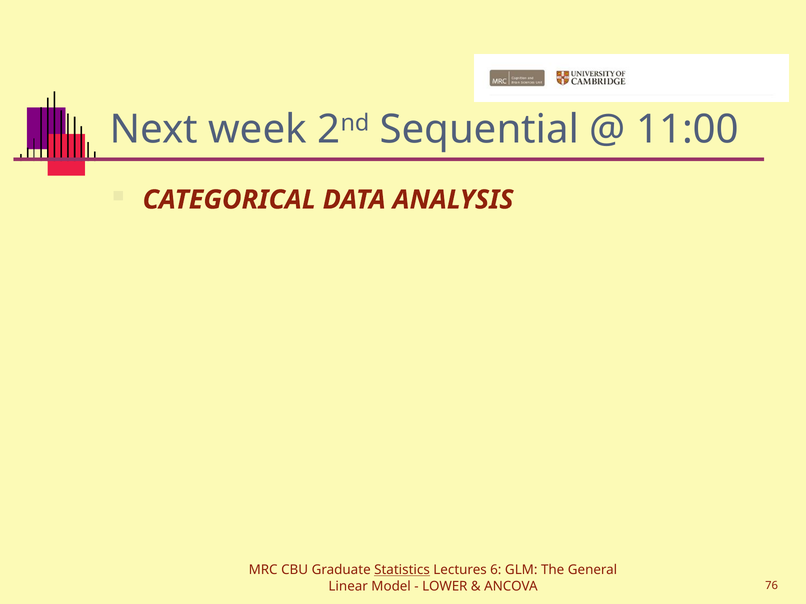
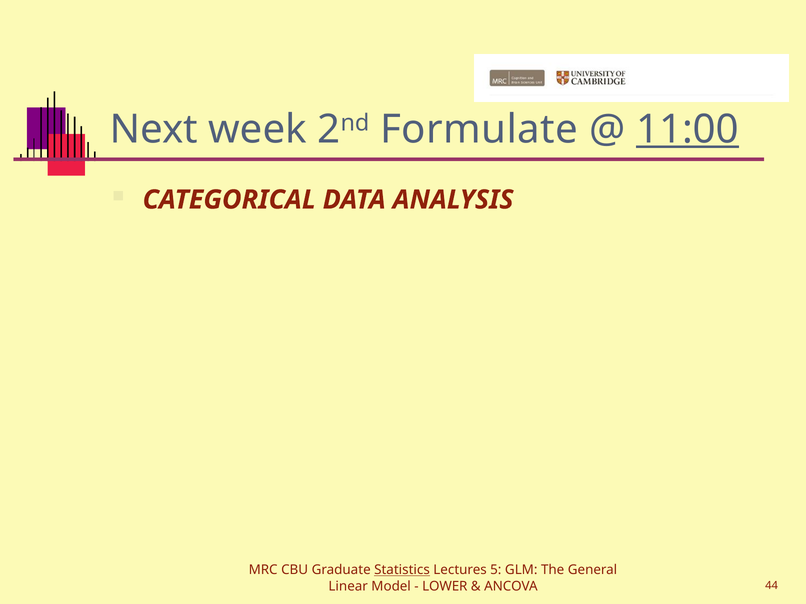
Sequential: Sequential -> Formulate
11:00 underline: none -> present
6: 6 -> 5
76: 76 -> 44
